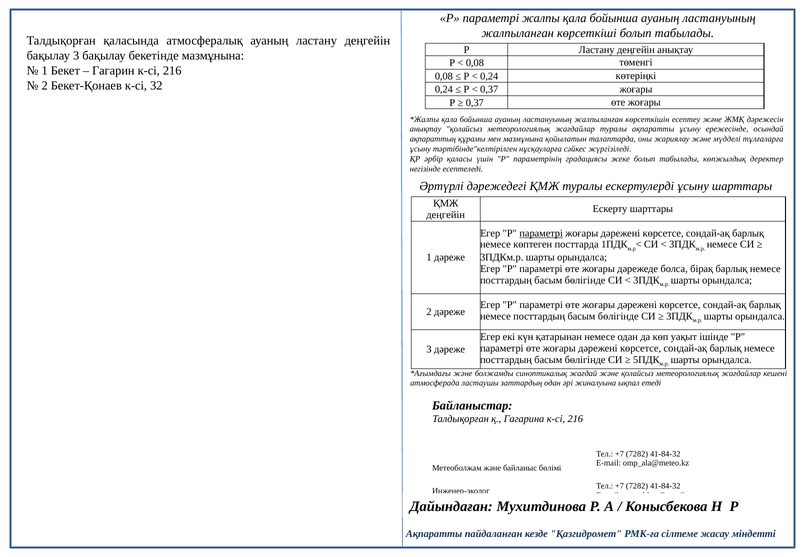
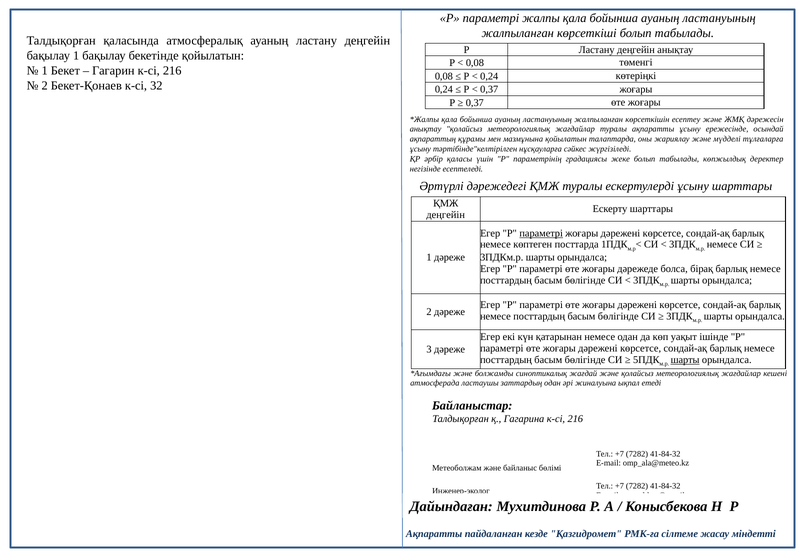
бақылау 3: 3 -> 1
бекетінде мазмұнына: мазмұнына -> қойылатын
шарты at (685, 360) underline: none -> present
